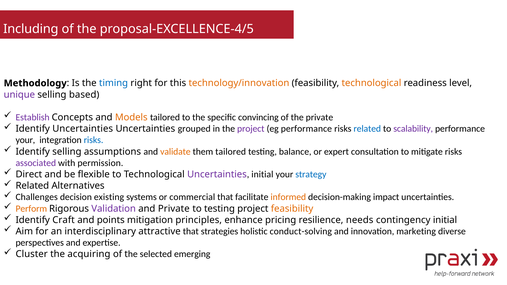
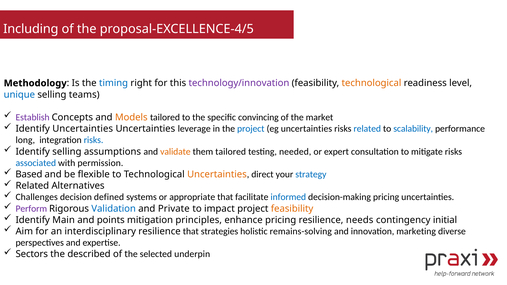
technology/innovation colour: orange -> purple
unique colour: purple -> blue
based: based -> teams
the private: private -> market
grouped: grouped -> leverage
project at (251, 129) colour: purple -> blue
eg performance: performance -> uncertainties
scalability colour: purple -> blue
your at (25, 140): your -> long
balance: balance -> needed
associated colour: purple -> blue
Direct: Direct -> Based
Uncertainties at (217, 174) colour: purple -> orange
initial at (262, 174): initial -> direct
existing: existing -> defined
commercial: commercial -> appropriate
informed colour: orange -> blue
decision-making impact: impact -> pricing
Perform colour: orange -> purple
Validation colour: purple -> blue
to testing: testing -> impact
Craft: Craft -> Main
interdisciplinary attractive: attractive -> resilience
conduct-solving: conduct-solving -> remains-solving
Cluster: Cluster -> Sectors
acquiring: acquiring -> described
emerging: emerging -> underpin
